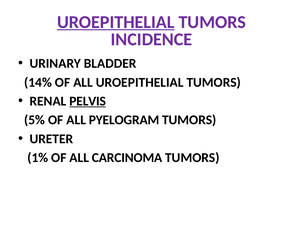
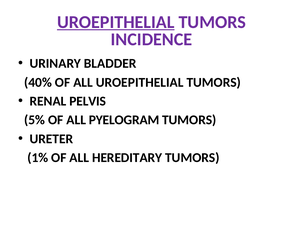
14%: 14% -> 40%
PELVIS underline: present -> none
CARCINOMA: CARCINOMA -> HEREDITARY
